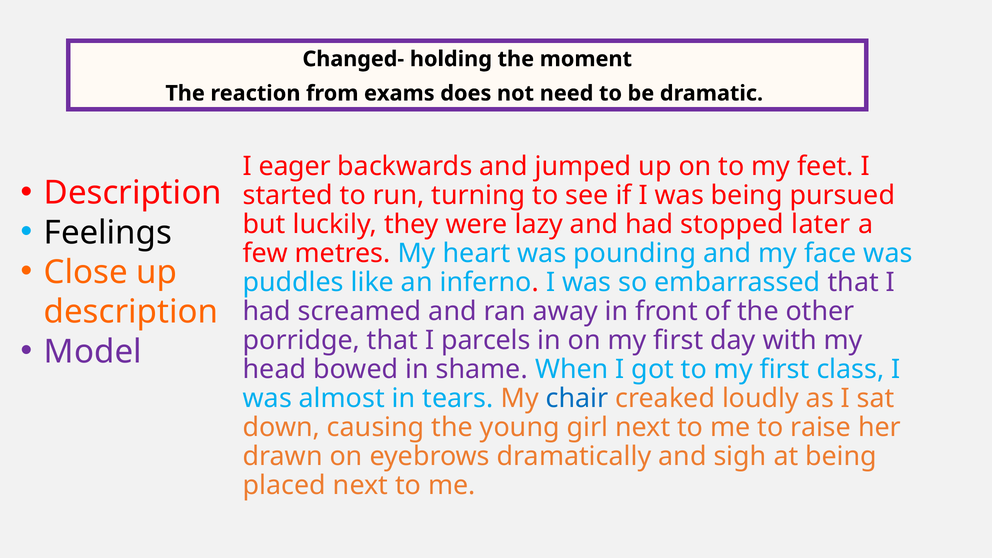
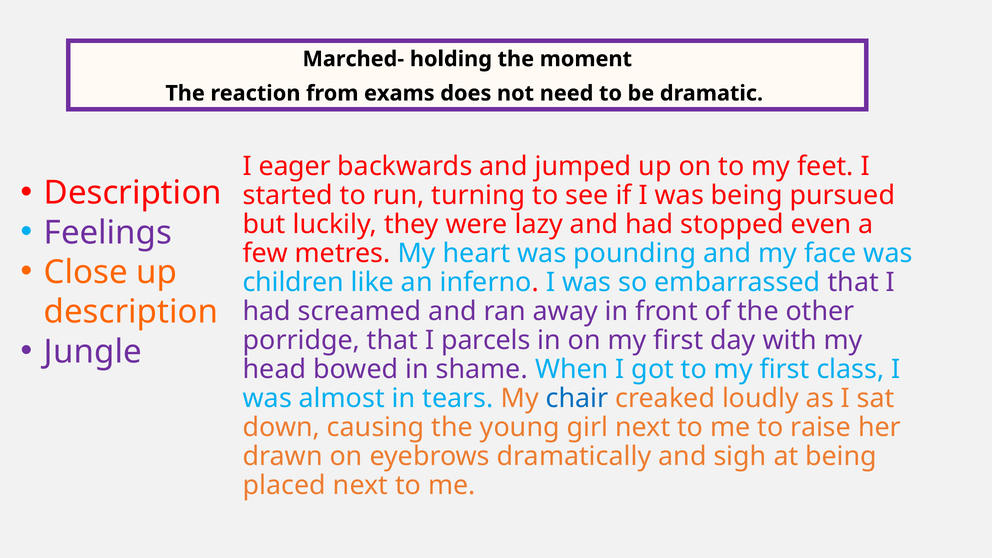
Changed-: Changed- -> Marched-
Feelings colour: black -> purple
later: later -> even
puddles: puddles -> children
Model: Model -> Jungle
